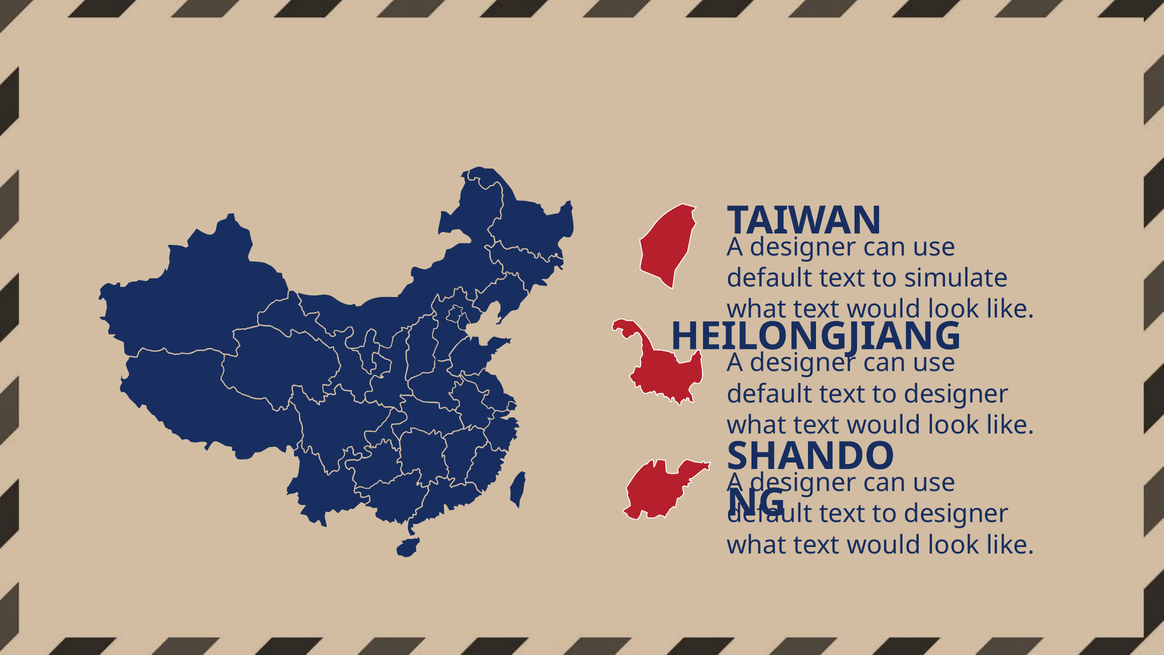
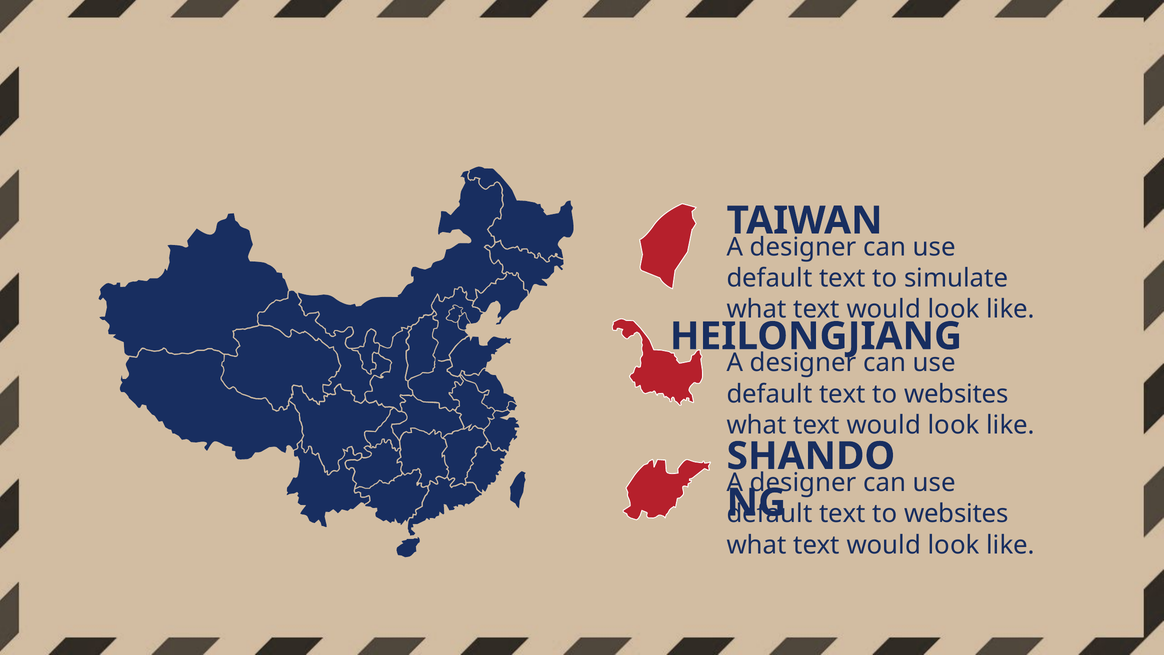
designer at (956, 394): designer -> websites
designer at (956, 514): designer -> websites
